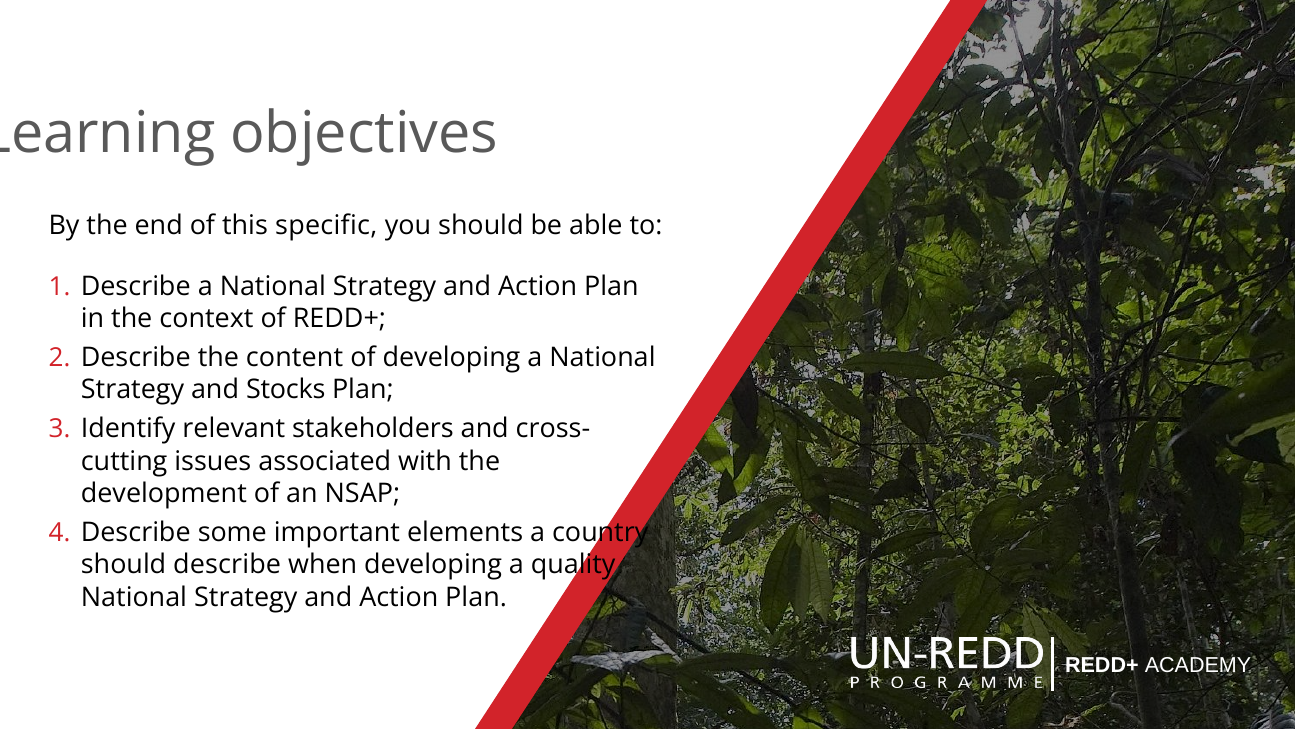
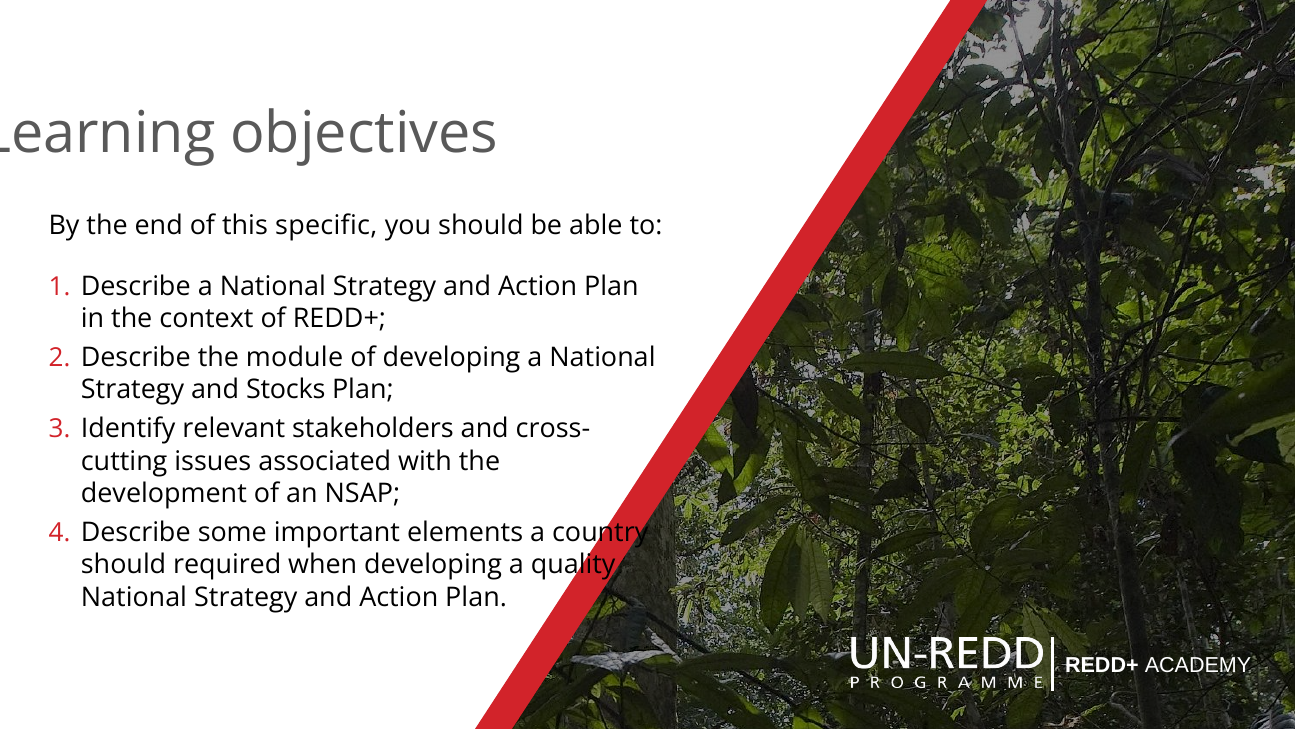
content: content -> module
should describe: describe -> required
